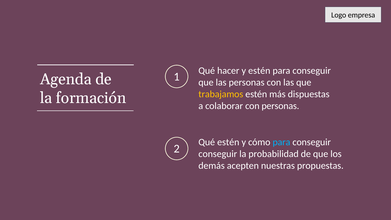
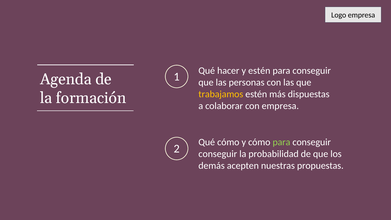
con personas: personas -> empresa
Qué estén: estén -> cómo
para at (281, 142) colour: light blue -> light green
